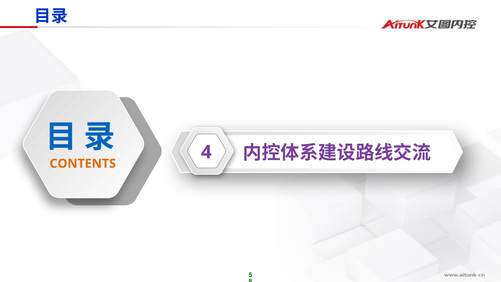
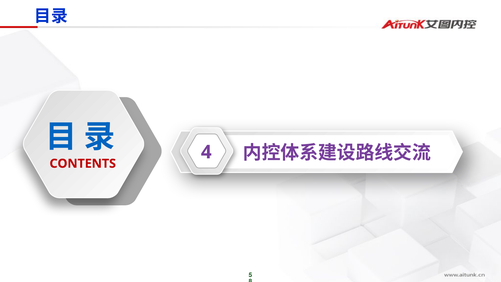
CONTENTS colour: orange -> red
